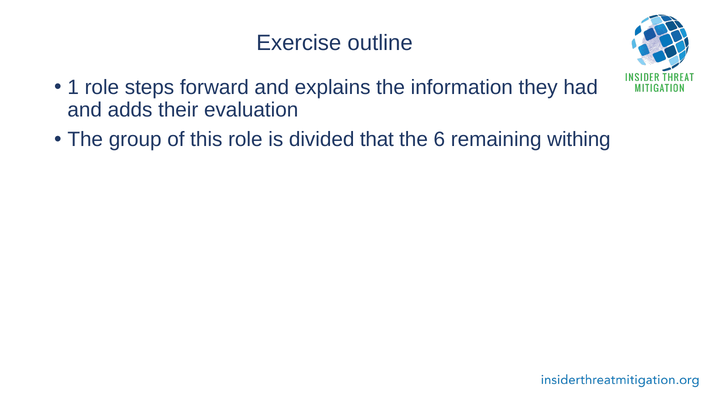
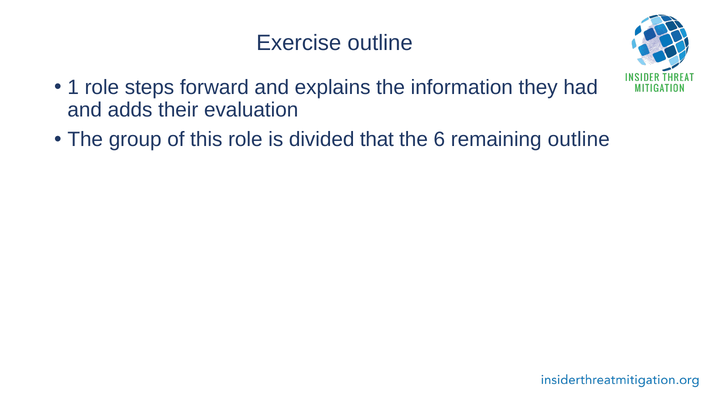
remaining withing: withing -> outline
